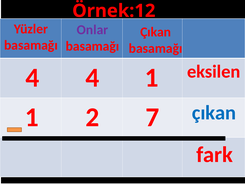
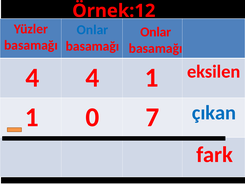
Onlar at (92, 30) colour: purple -> blue
Çıkan at (156, 32): Çıkan -> Onlar
2: 2 -> 0
